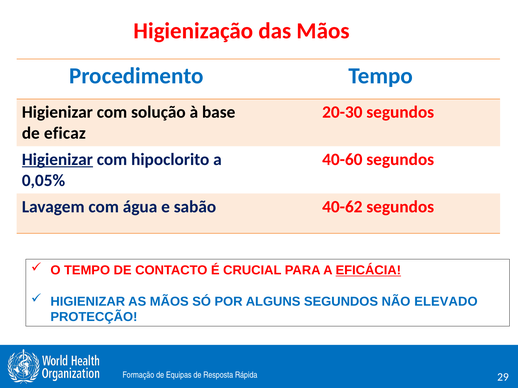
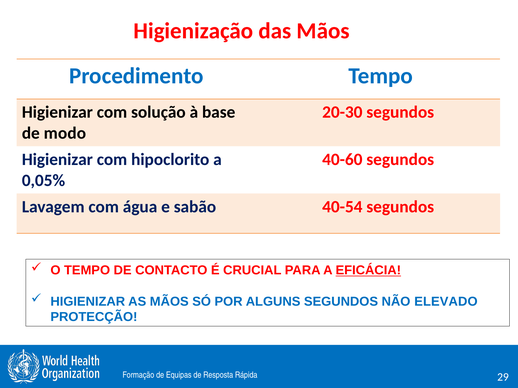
eficaz: eficaz -> modo
Higienizar at (57, 160) underline: present -> none
40-62: 40-62 -> 40-54
